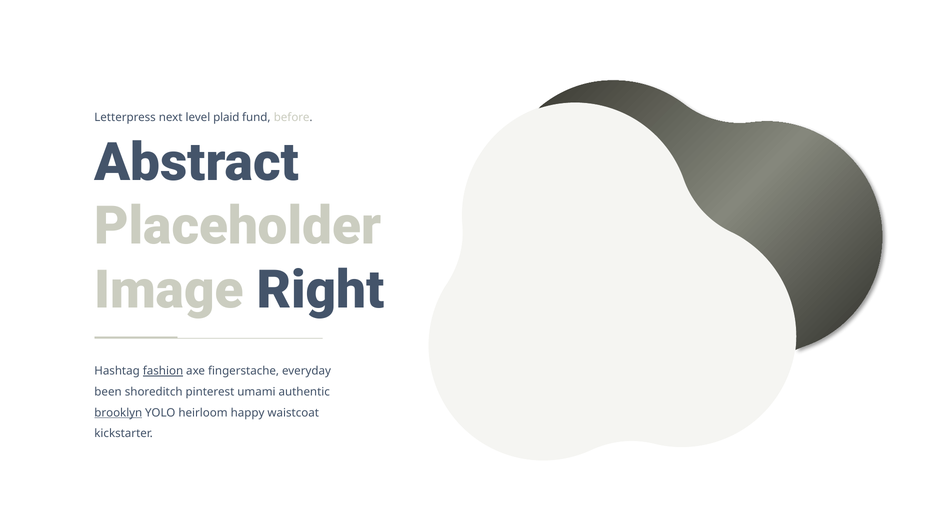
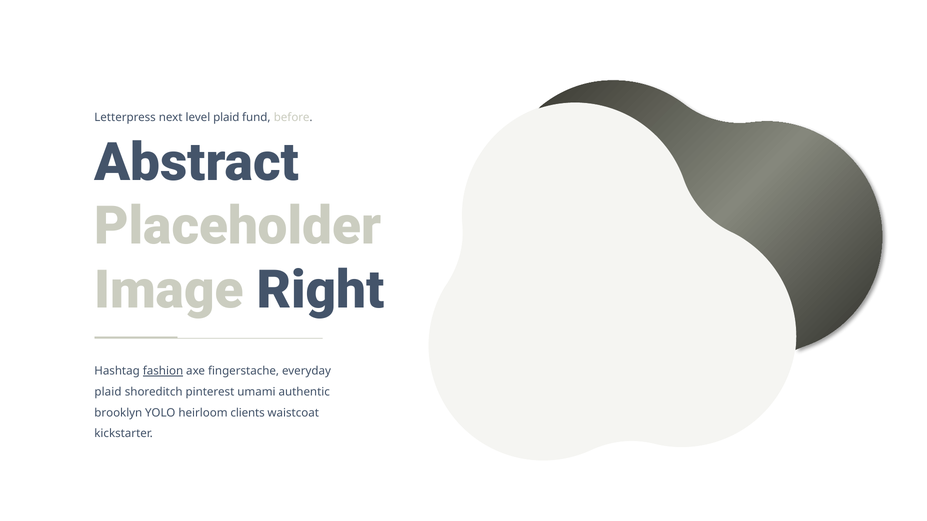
been at (108, 392): been -> plaid
brooklyn underline: present -> none
happy: happy -> clients
